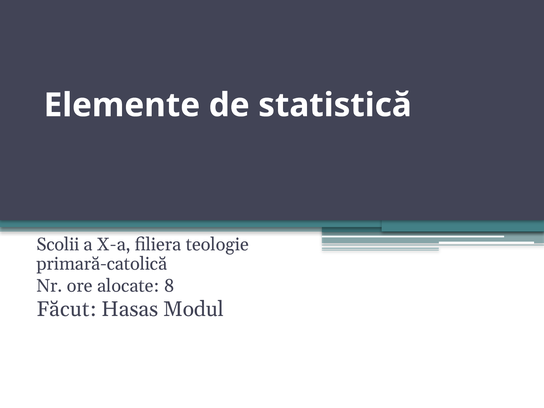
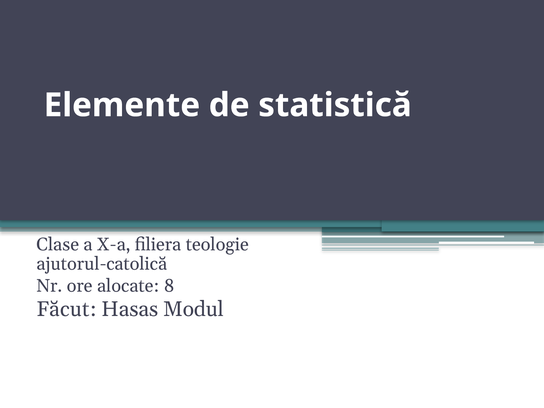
Scolii: Scolii -> Clase
primară-catolică: primară-catolică -> ajutorul-catolică
